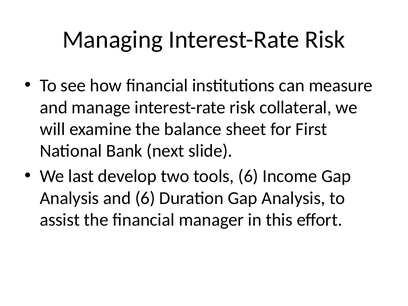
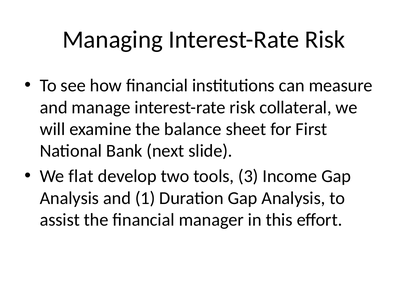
last: last -> flat
tools 6: 6 -> 3
and 6: 6 -> 1
